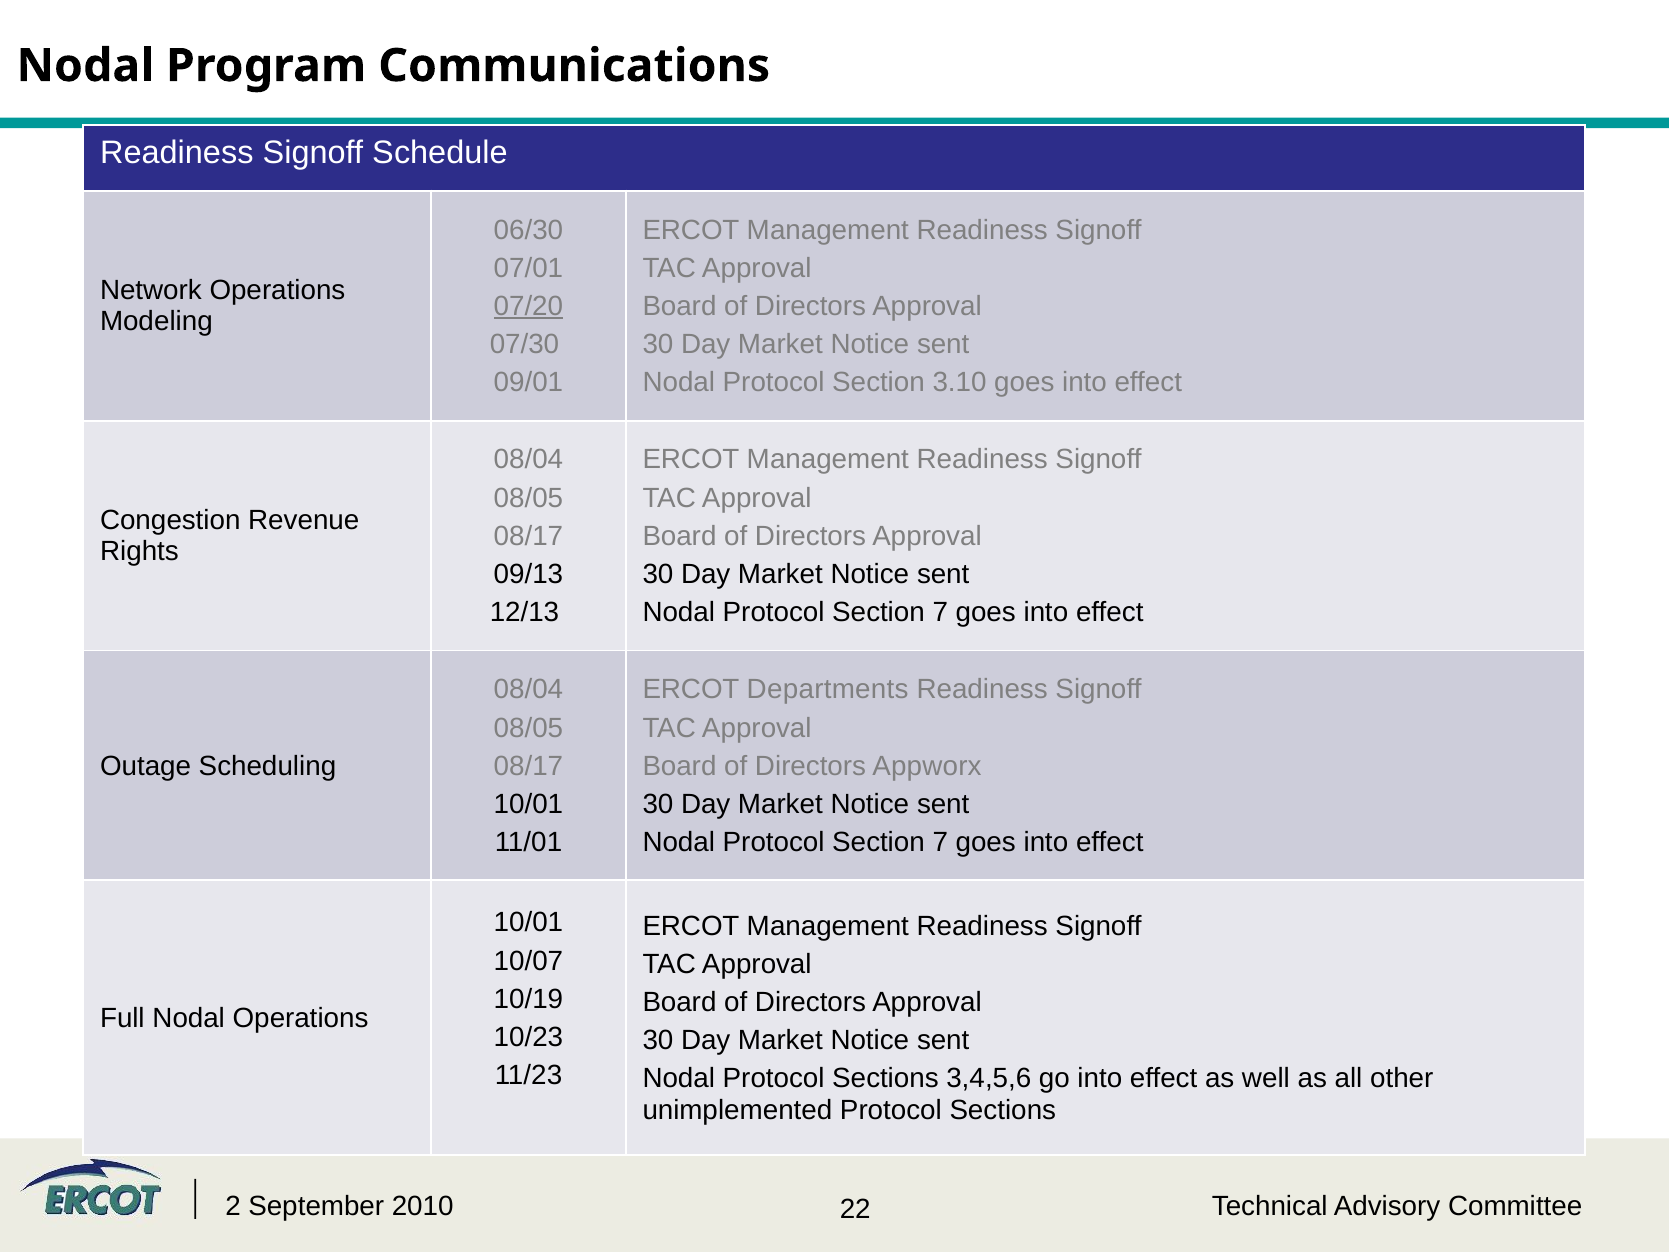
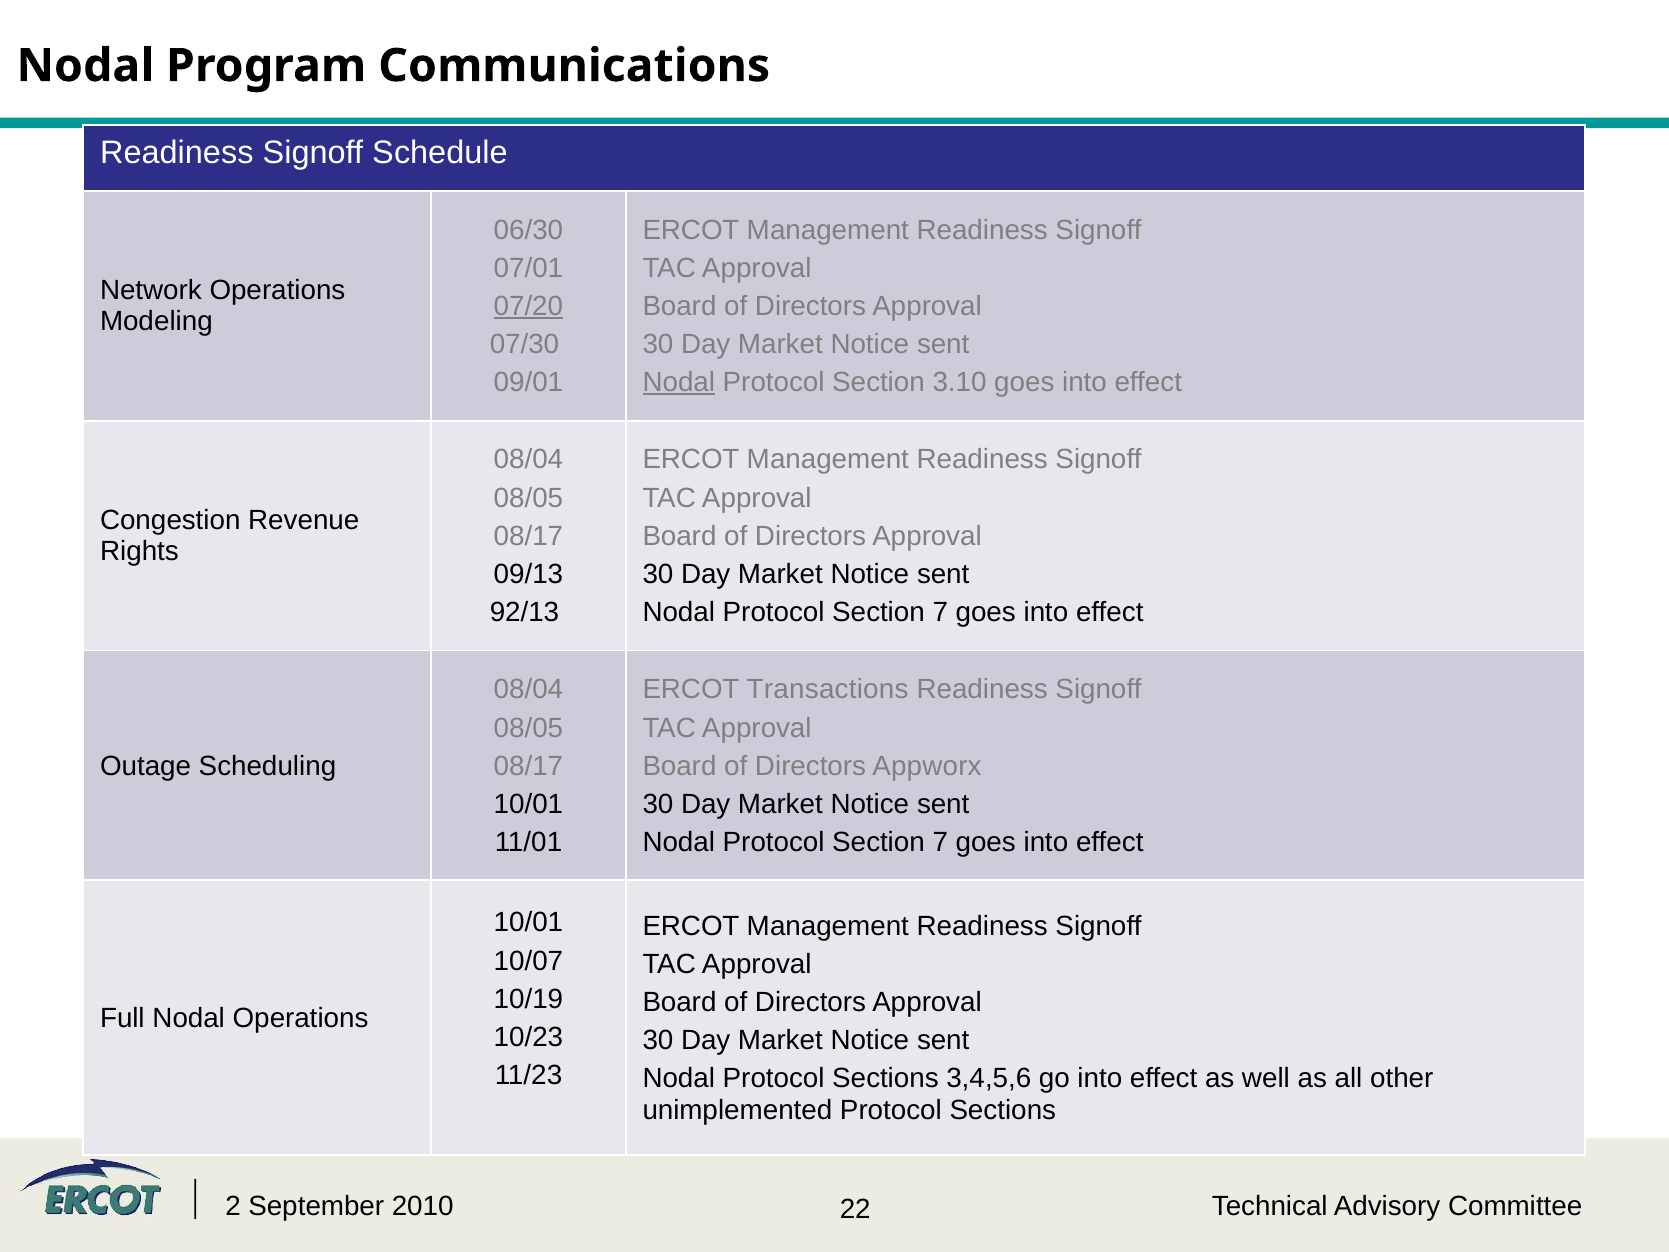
Nodal at (679, 382) underline: none -> present
12/13: 12/13 -> 92/13
Departments: Departments -> Transactions
